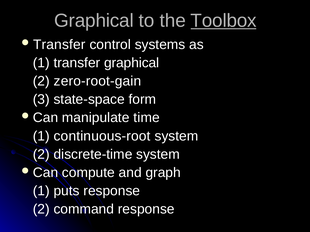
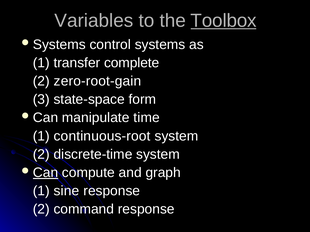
Graphical at (94, 21): Graphical -> Variables
Transfer at (59, 45): Transfer -> Systems
transfer graphical: graphical -> complete
Can at (46, 173) underline: none -> present
puts: puts -> sine
